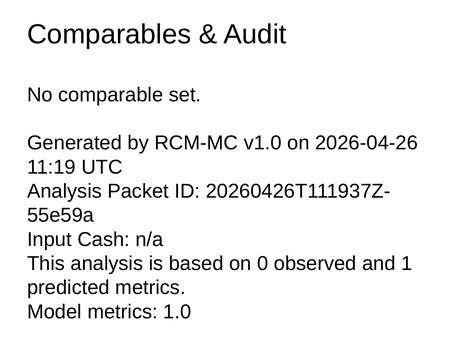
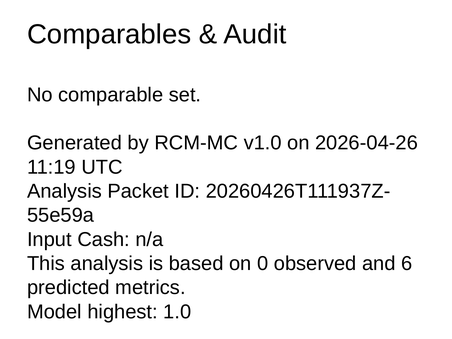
1: 1 -> 6
Model metrics: metrics -> highest
